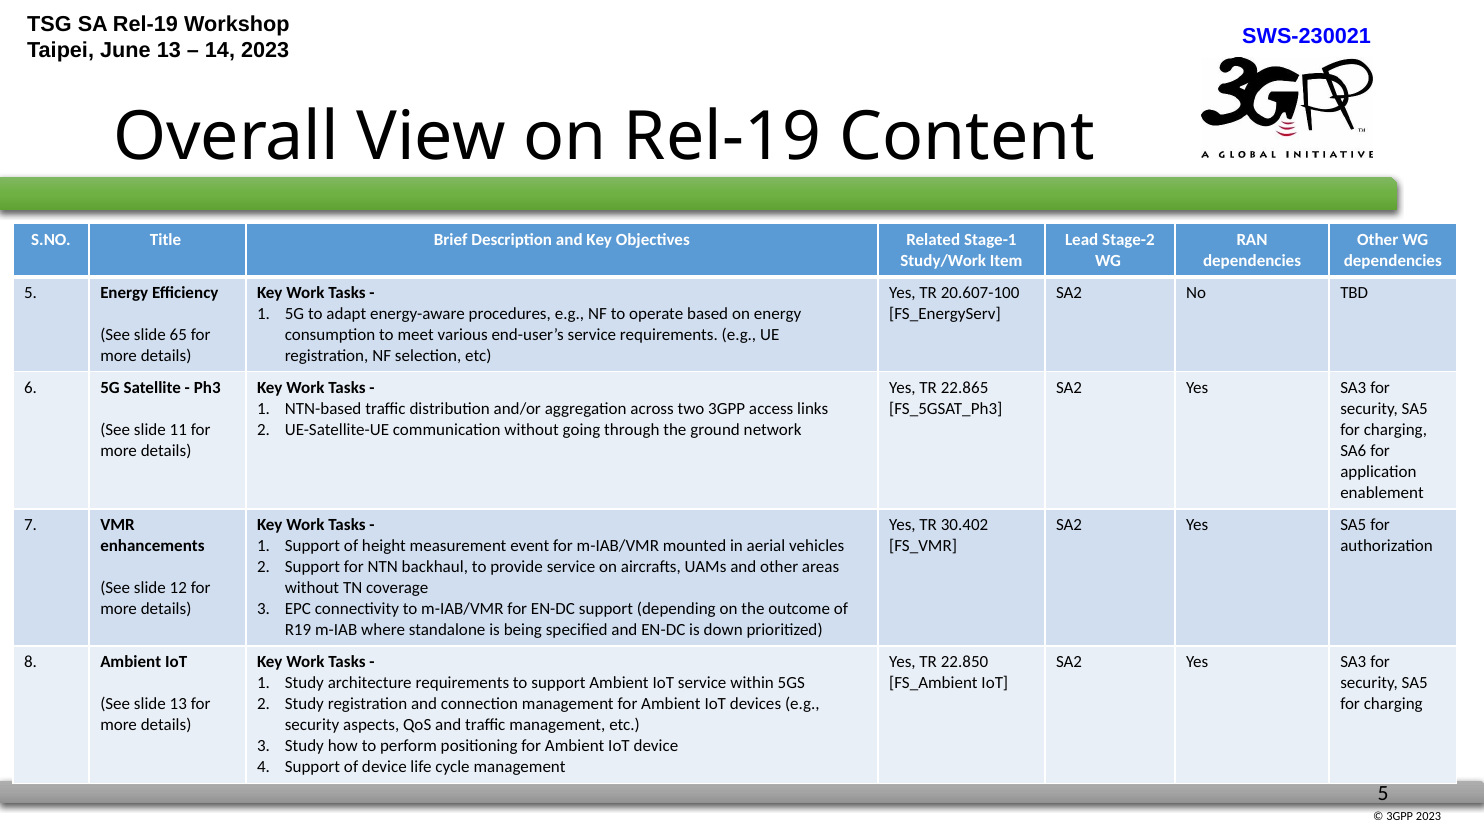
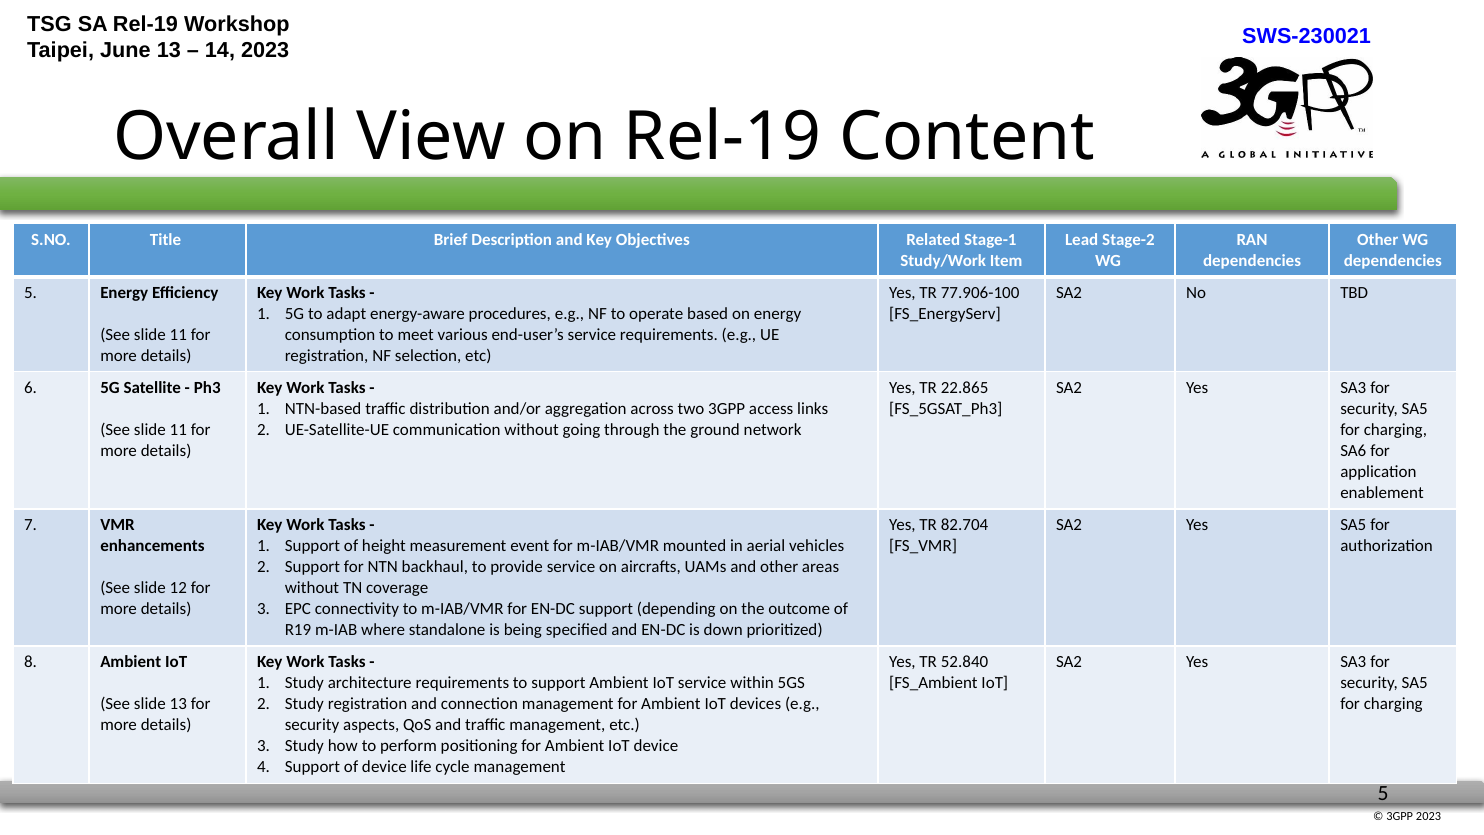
20.607-100: 20.607-100 -> 77.906-100
65 at (178, 335): 65 -> 11
30.402: 30.402 -> 82.704
22.850: 22.850 -> 52.840
